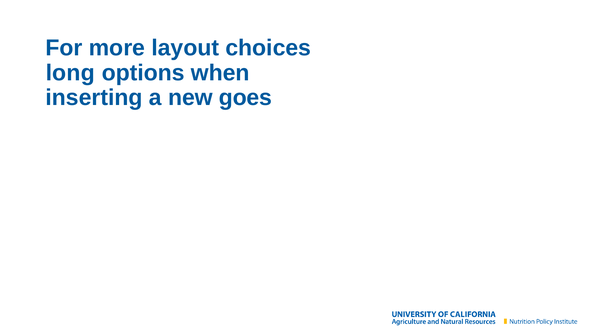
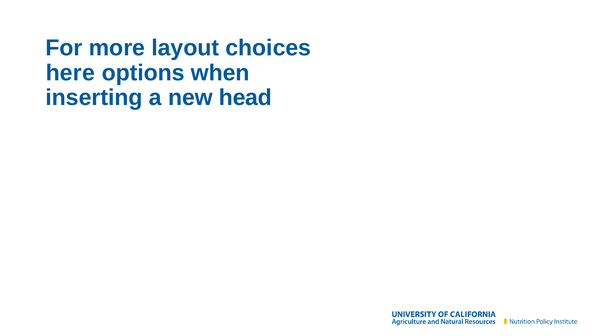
long: long -> here
goes: goes -> head
